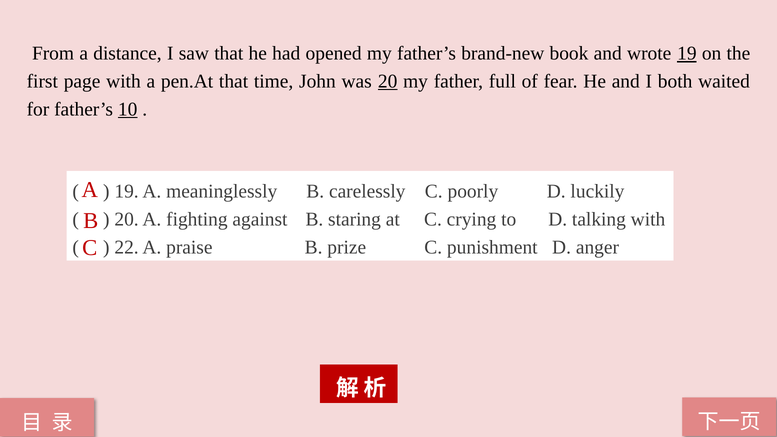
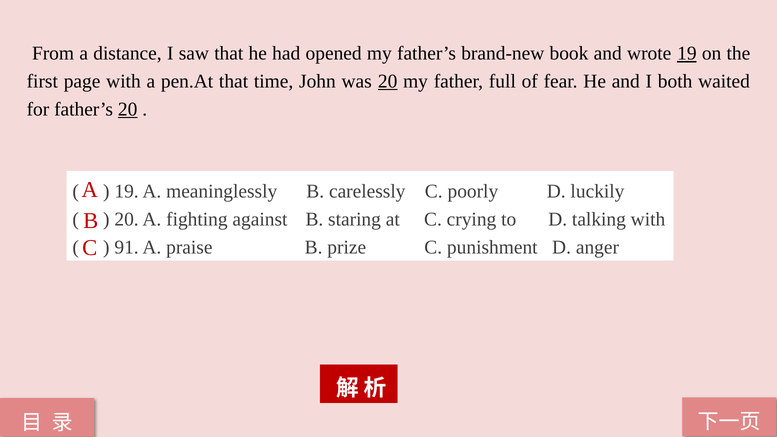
father’s 10: 10 -> 20
22: 22 -> 91
